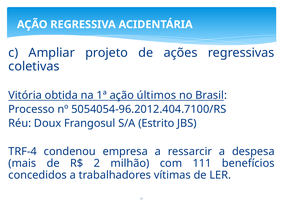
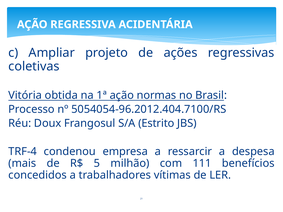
últimos: últimos -> normas
2: 2 -> 5
